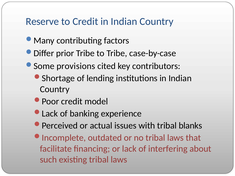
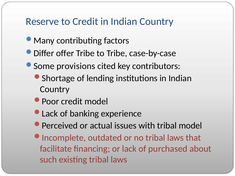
prior: prior -> offer
tribal blanks: blanks -> model
interfering: interfering -> purchased
